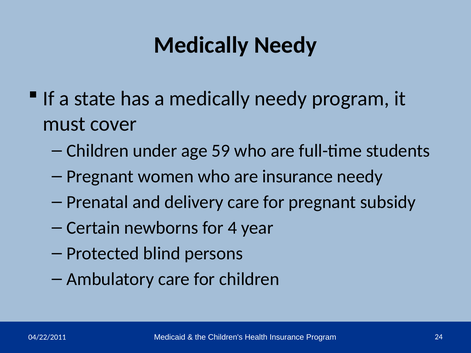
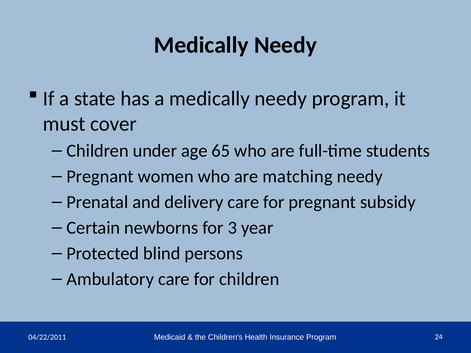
59: 59 -> 65
are insurance: insurance -> matching
4: 4 -> 3
